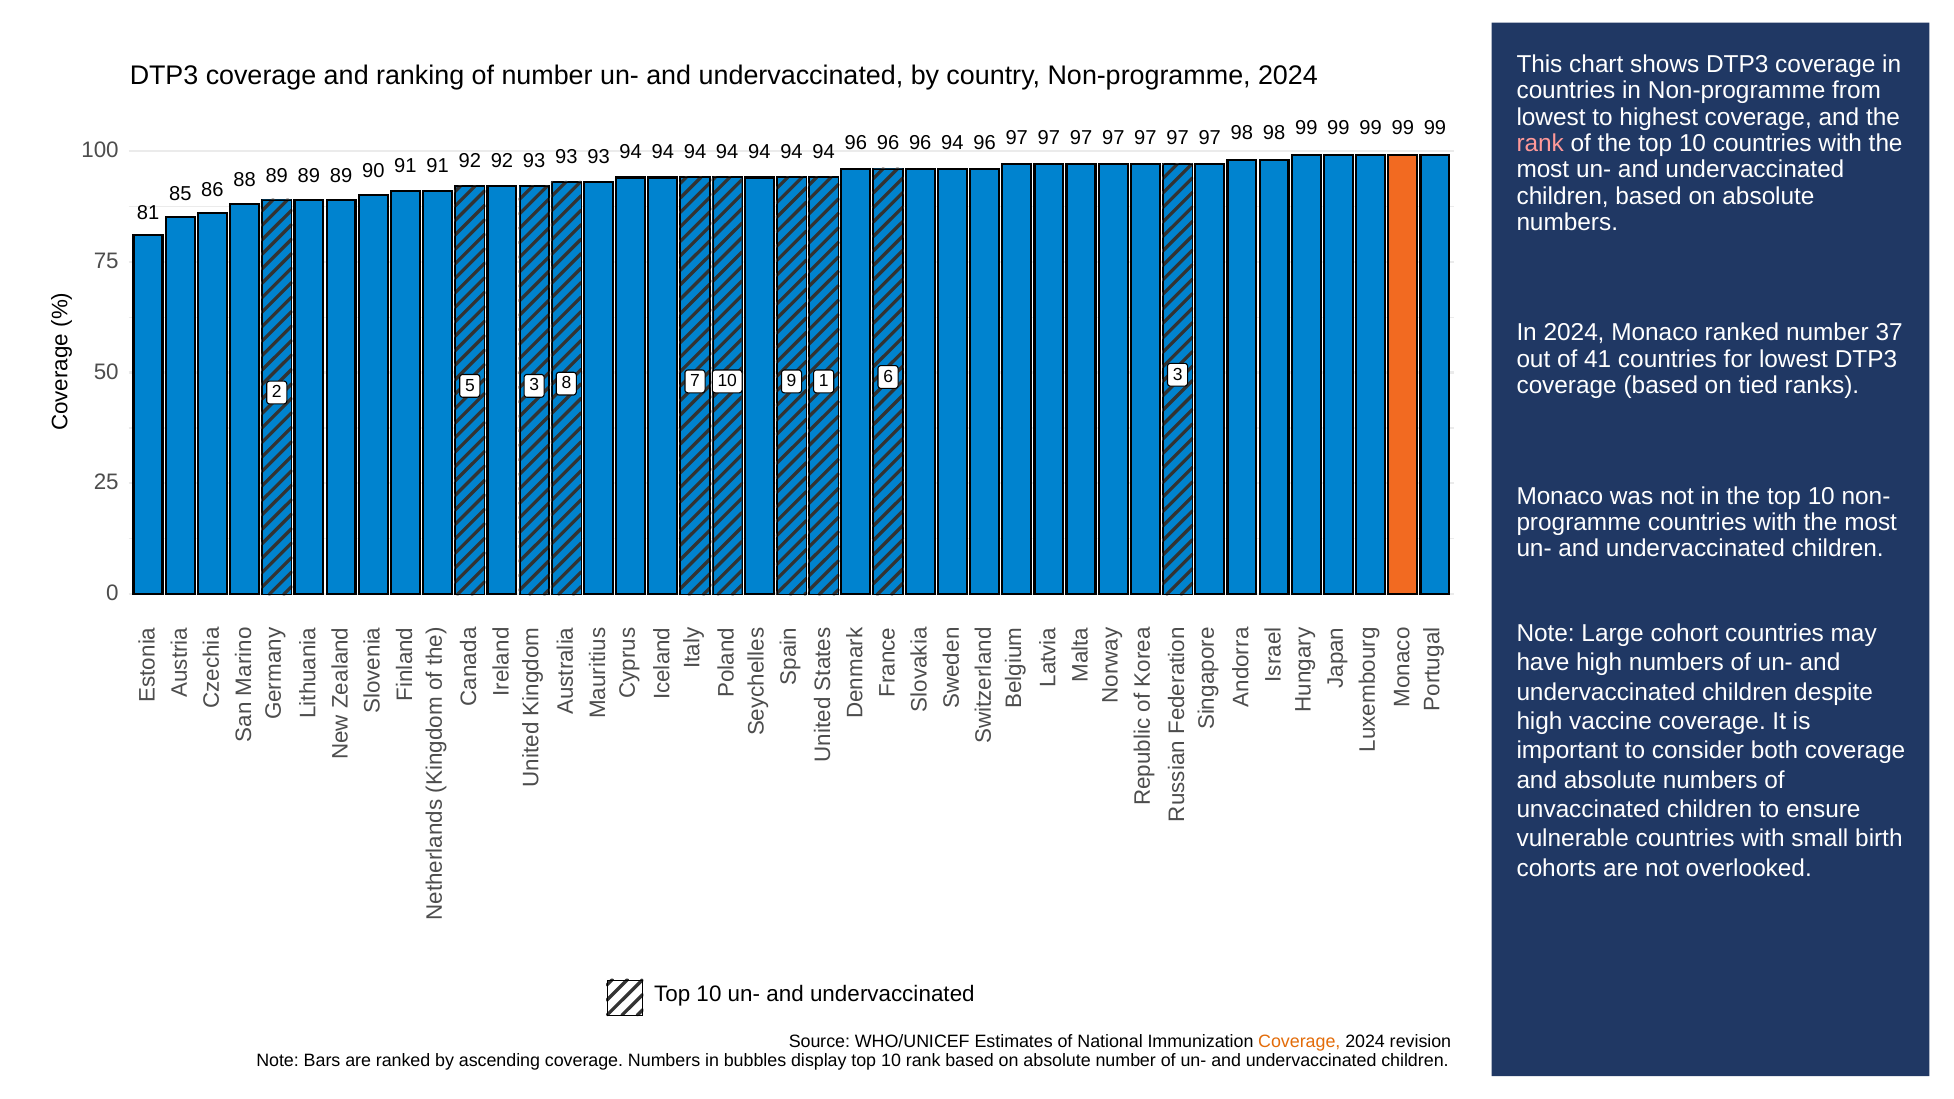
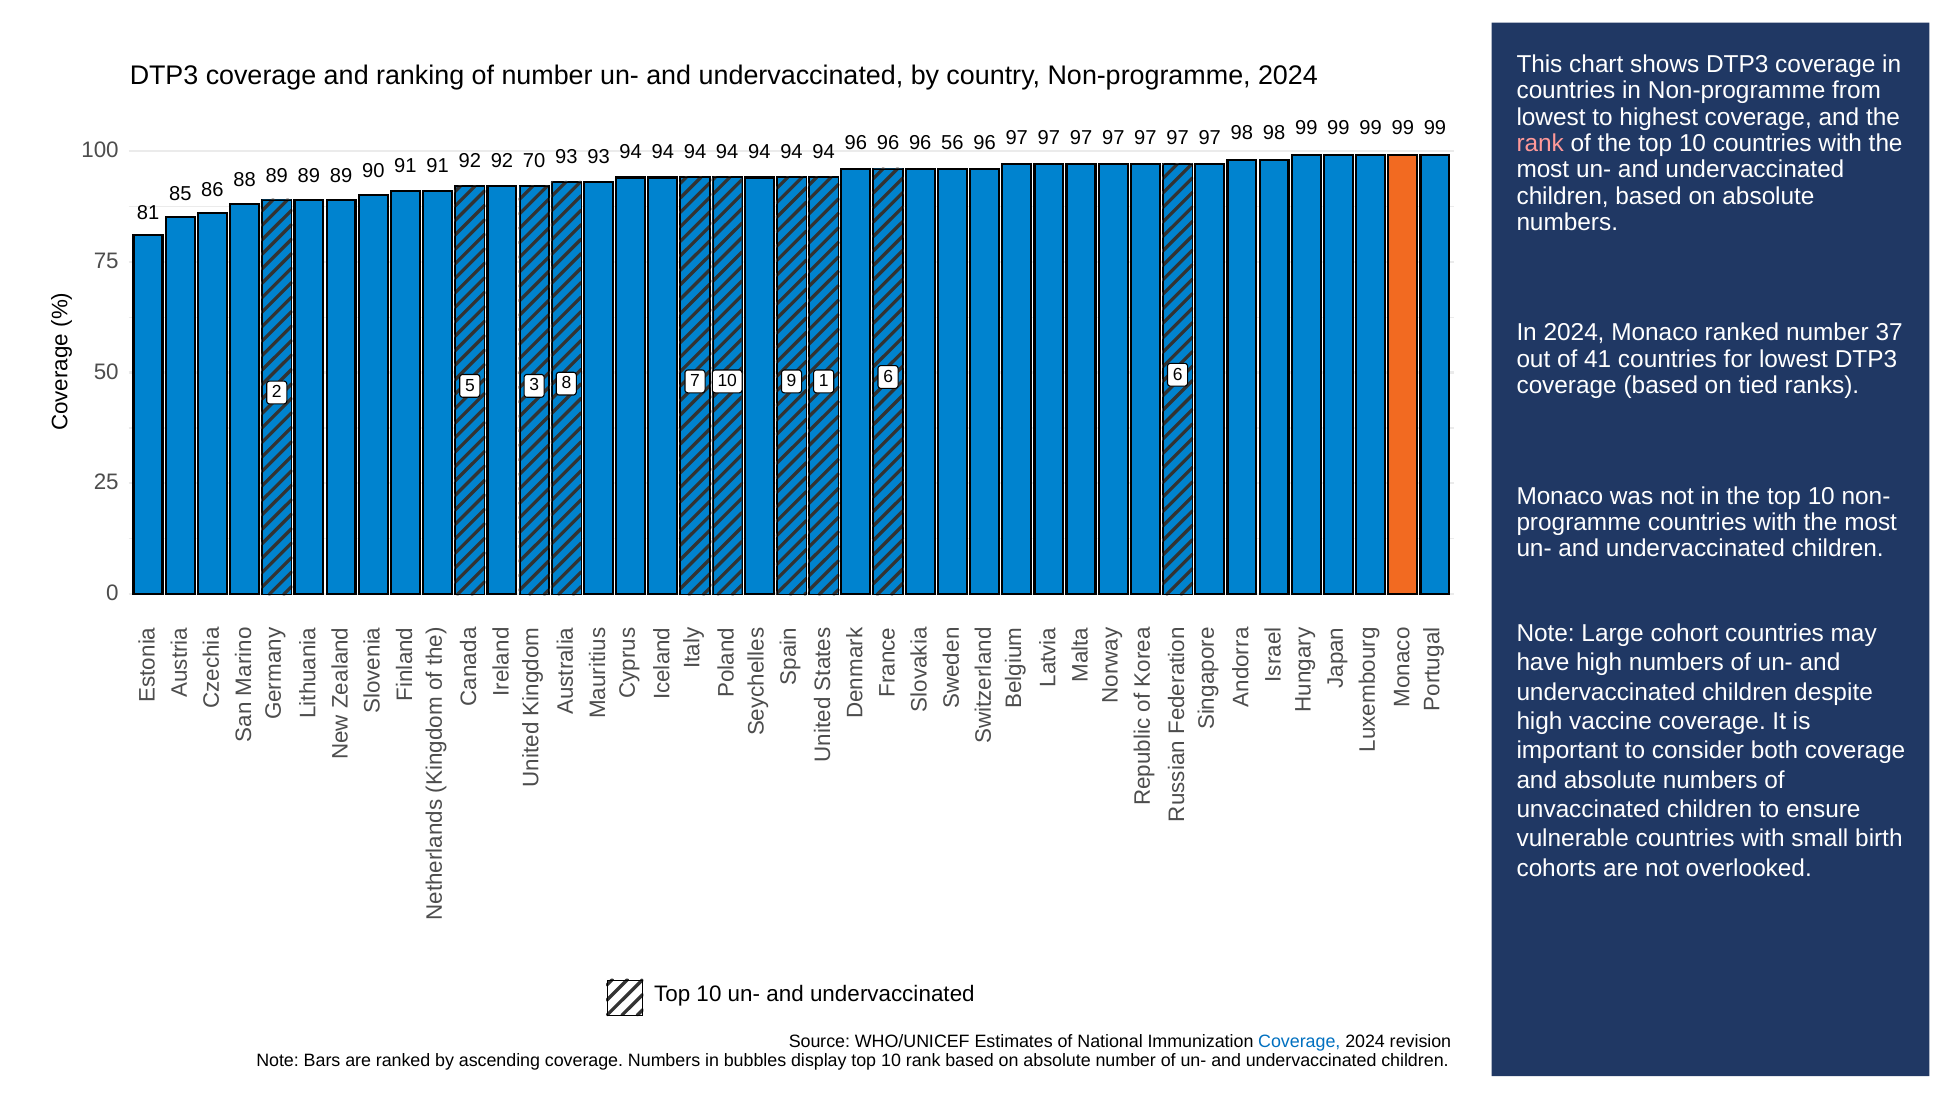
96 94: 94 -> 56
91 93: 93 -> 70
6 3: 3 -> 6
Coverage at (1299, 1041) colour: orange -> blue
